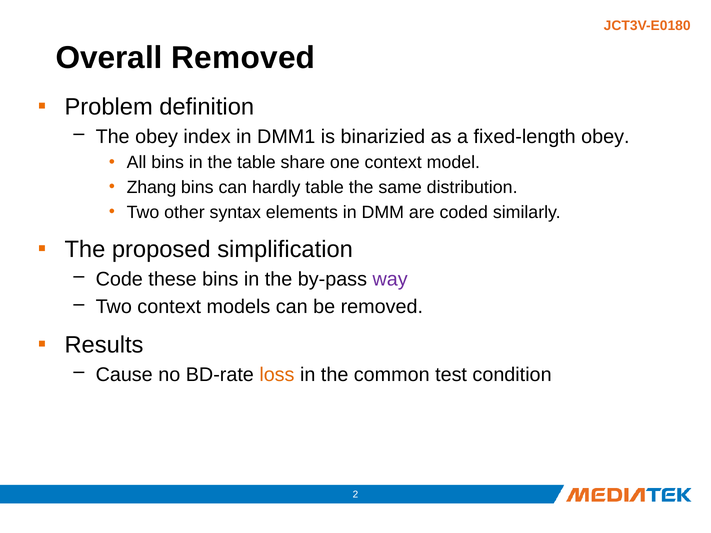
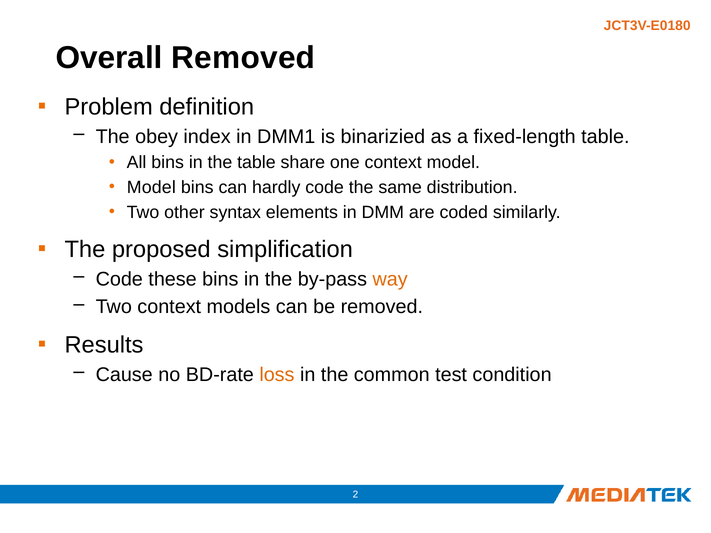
fixed-length obey: obey -> table
Zhang at (152, 187): Zhang -> Model
hardly table: table -> code
way colour: purple -> orange
